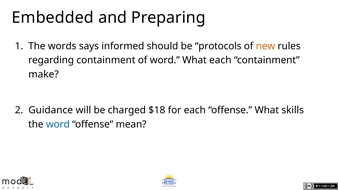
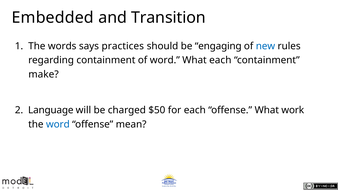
Preparing: Preparing -> Transition
informed: informed -> practices
protocols: protocols -> engaging
new colour: orange -> blue
Guidance: Guidance -> Language
$18: $18 -> $50
skills: skills -> work
